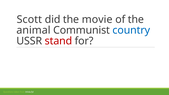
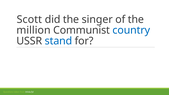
movie: movie -> singer
animal: animal -> million
stand colour: red -> blue
